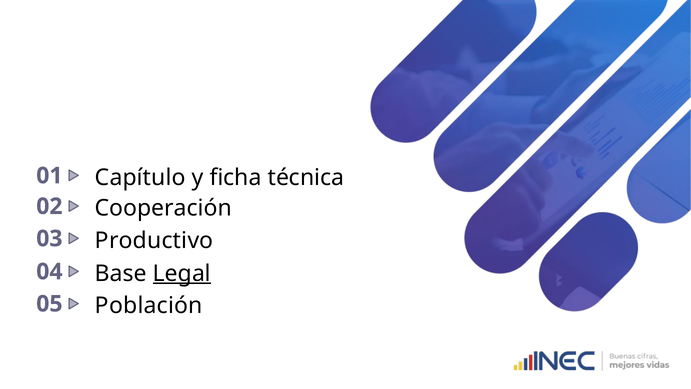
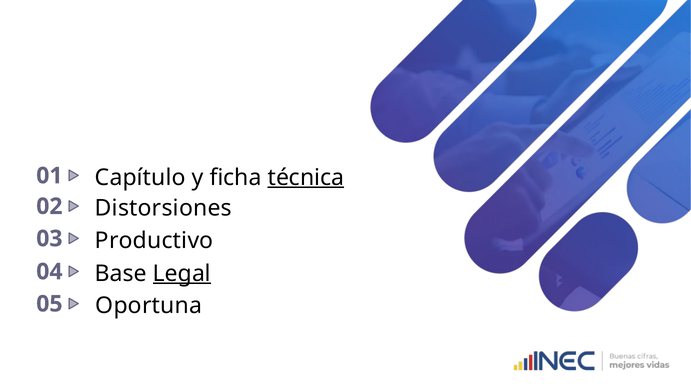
técnica underline: none -> present
Cooperación: Cooperación -> Distorsiones
Población: Población -> Oportuna
